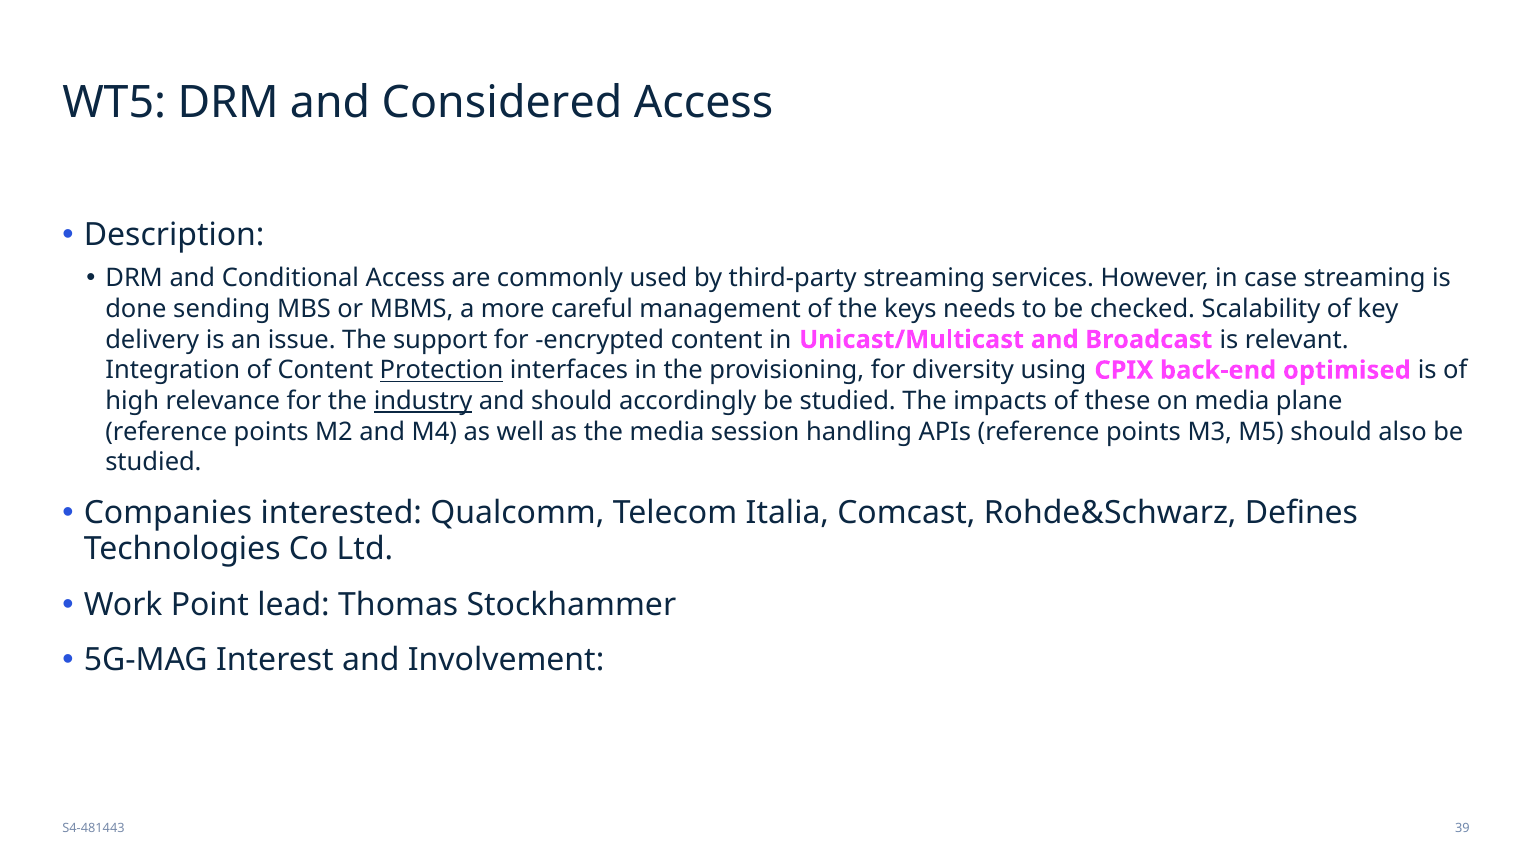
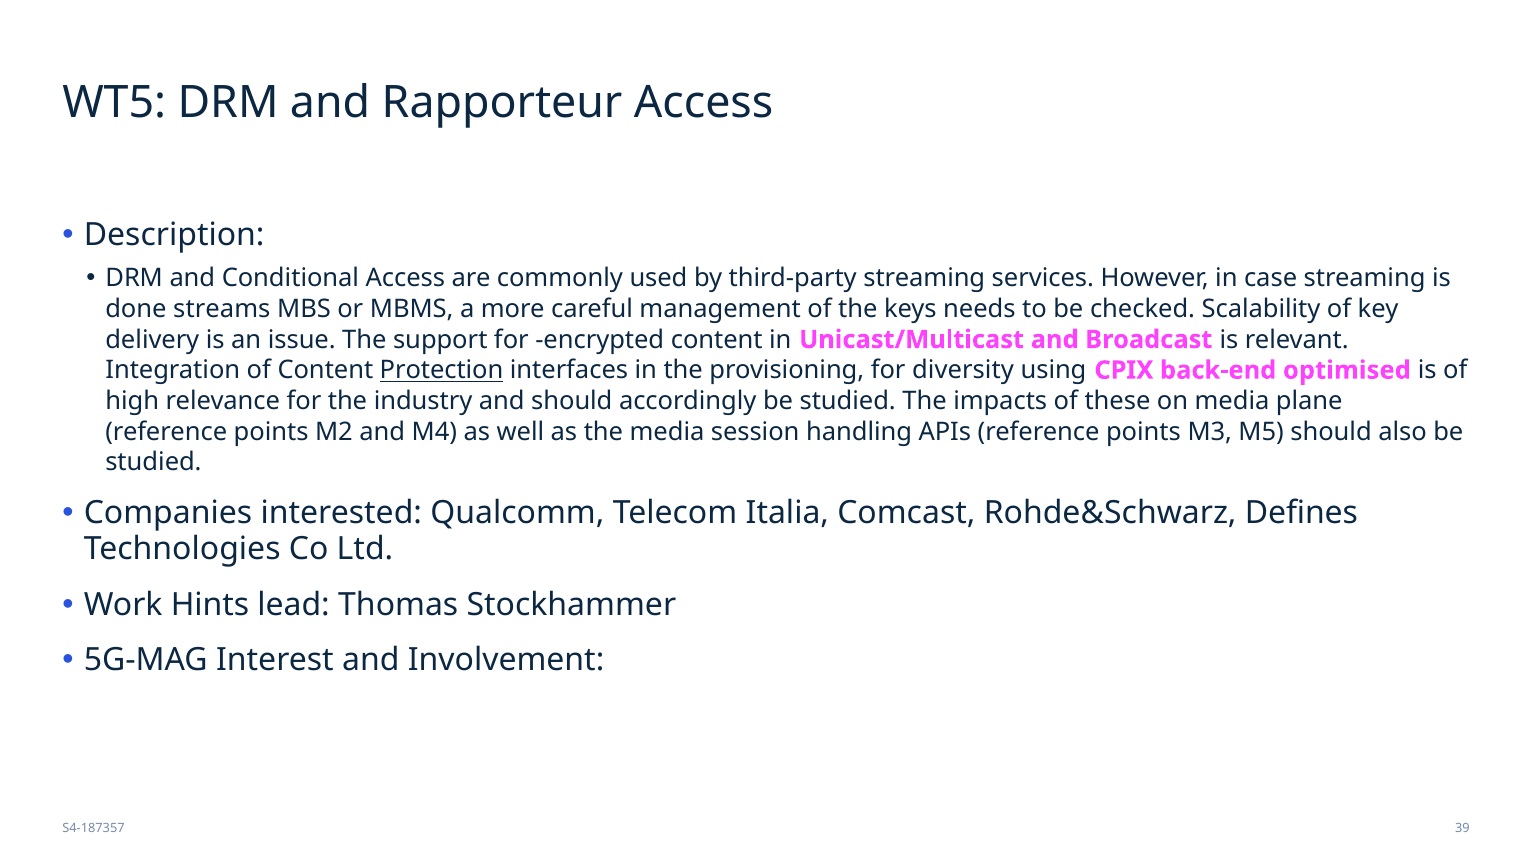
Considered: Considered -> Rapporteur
sending: sending -> streams
industry underline: present -> none
Point: Point -> Hints
S4-481443: S4-481443 -> S4-187357
